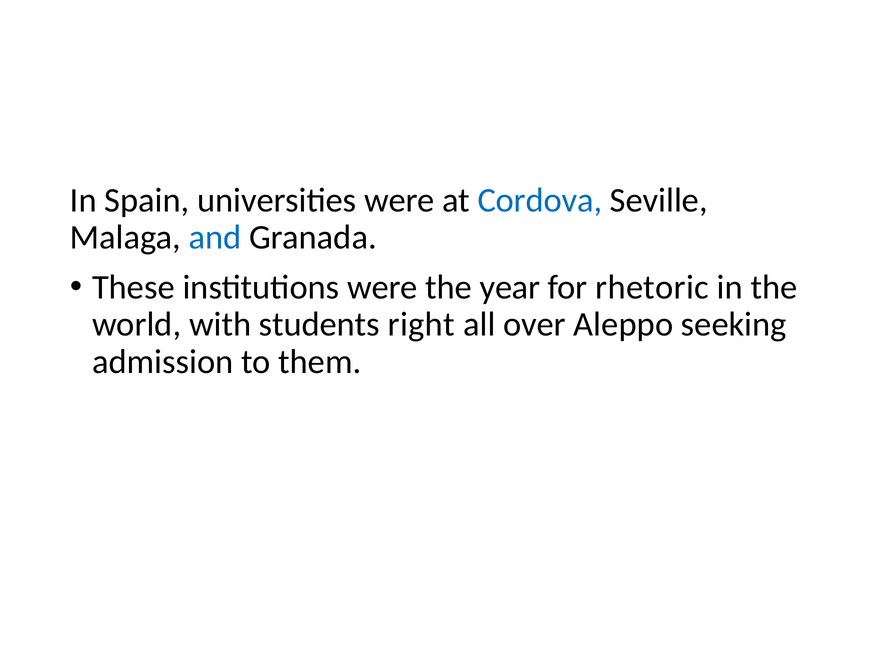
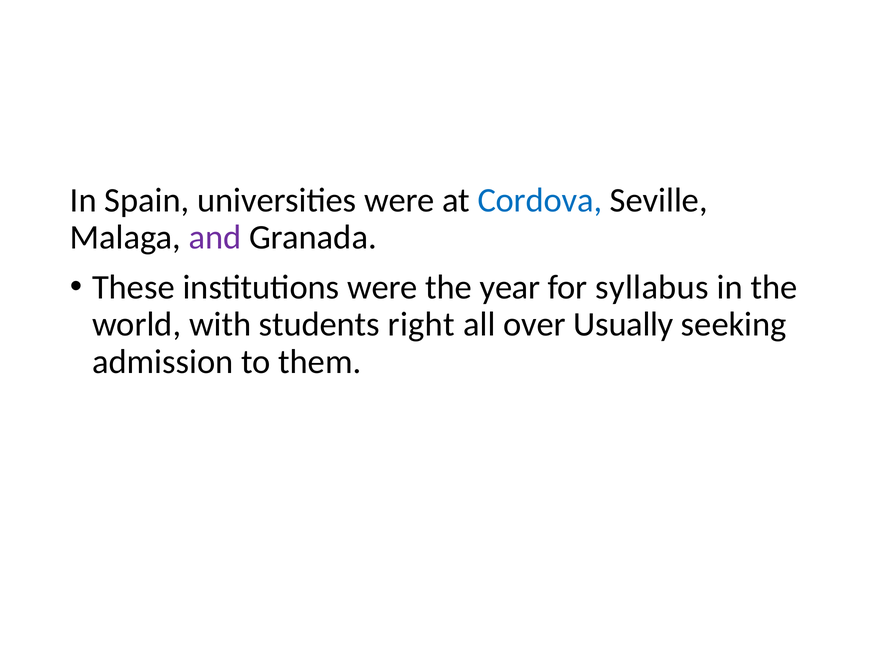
and colour: blue -> purple
rhetoric: rhetoric -> syllabus
Aleppo: Aleppo -> Usually
